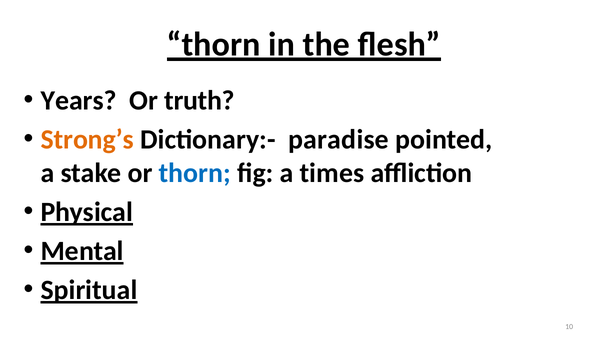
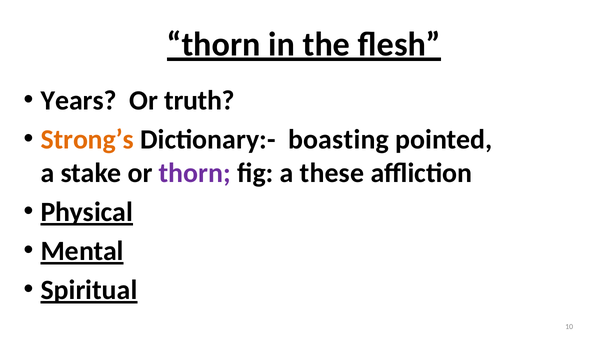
paradise: paradise -> boasting
thorn at (195, 173) colour: blue -> purple
times: times -> these
